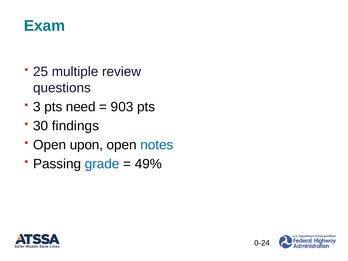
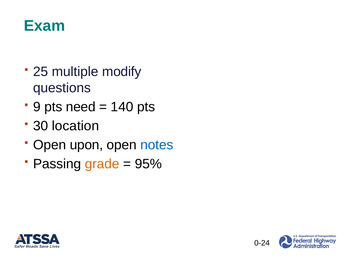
review: review -> modify
3: 3 -> 9
903: 903 -> 140
findings: findings -> location
grade colour: blue -> orange
49%: 49% -> 95%
